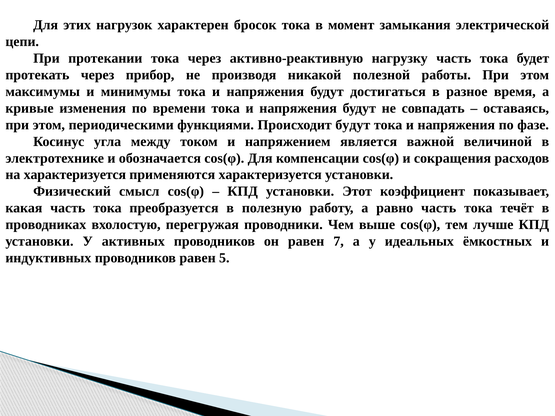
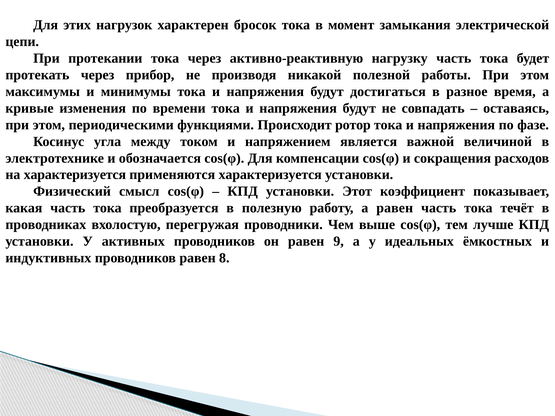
Происходит будут: будут -> ротор
а равно: равно -> равен
7: 7 -> 9
5: 5 -> 8
